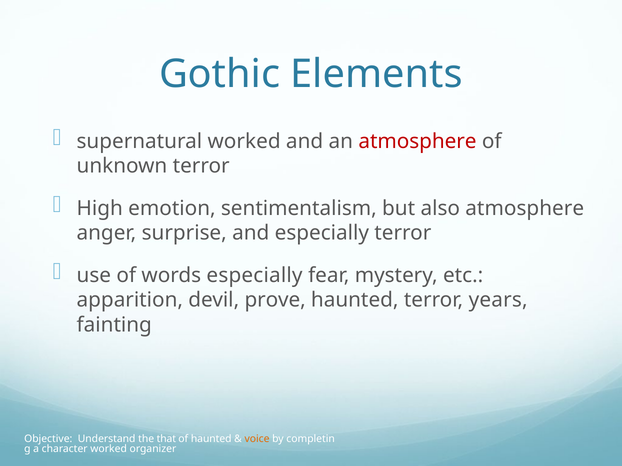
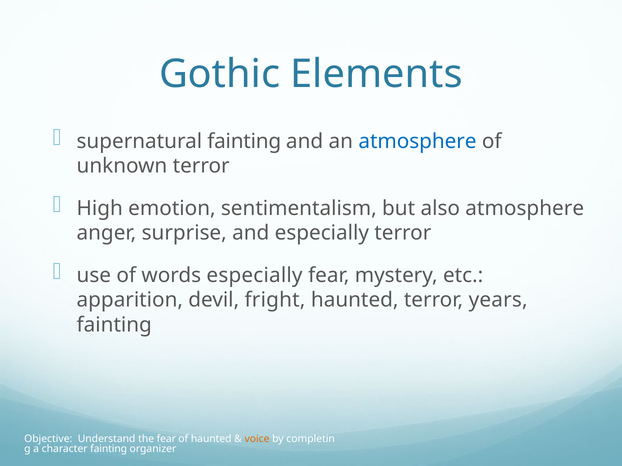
supernatural worked: worked -> fainting
atmosphere at (417, 141) colour: red -> blue
prove: prove -> fright
the that: that -> fear
character worked: worked -> fainting
